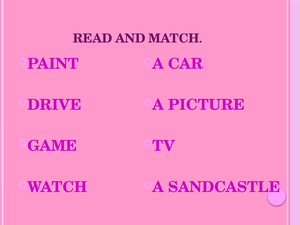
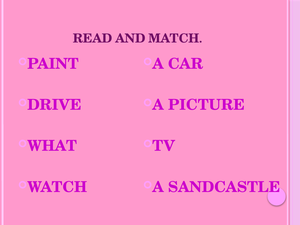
GAME: GAME -> WHAT
